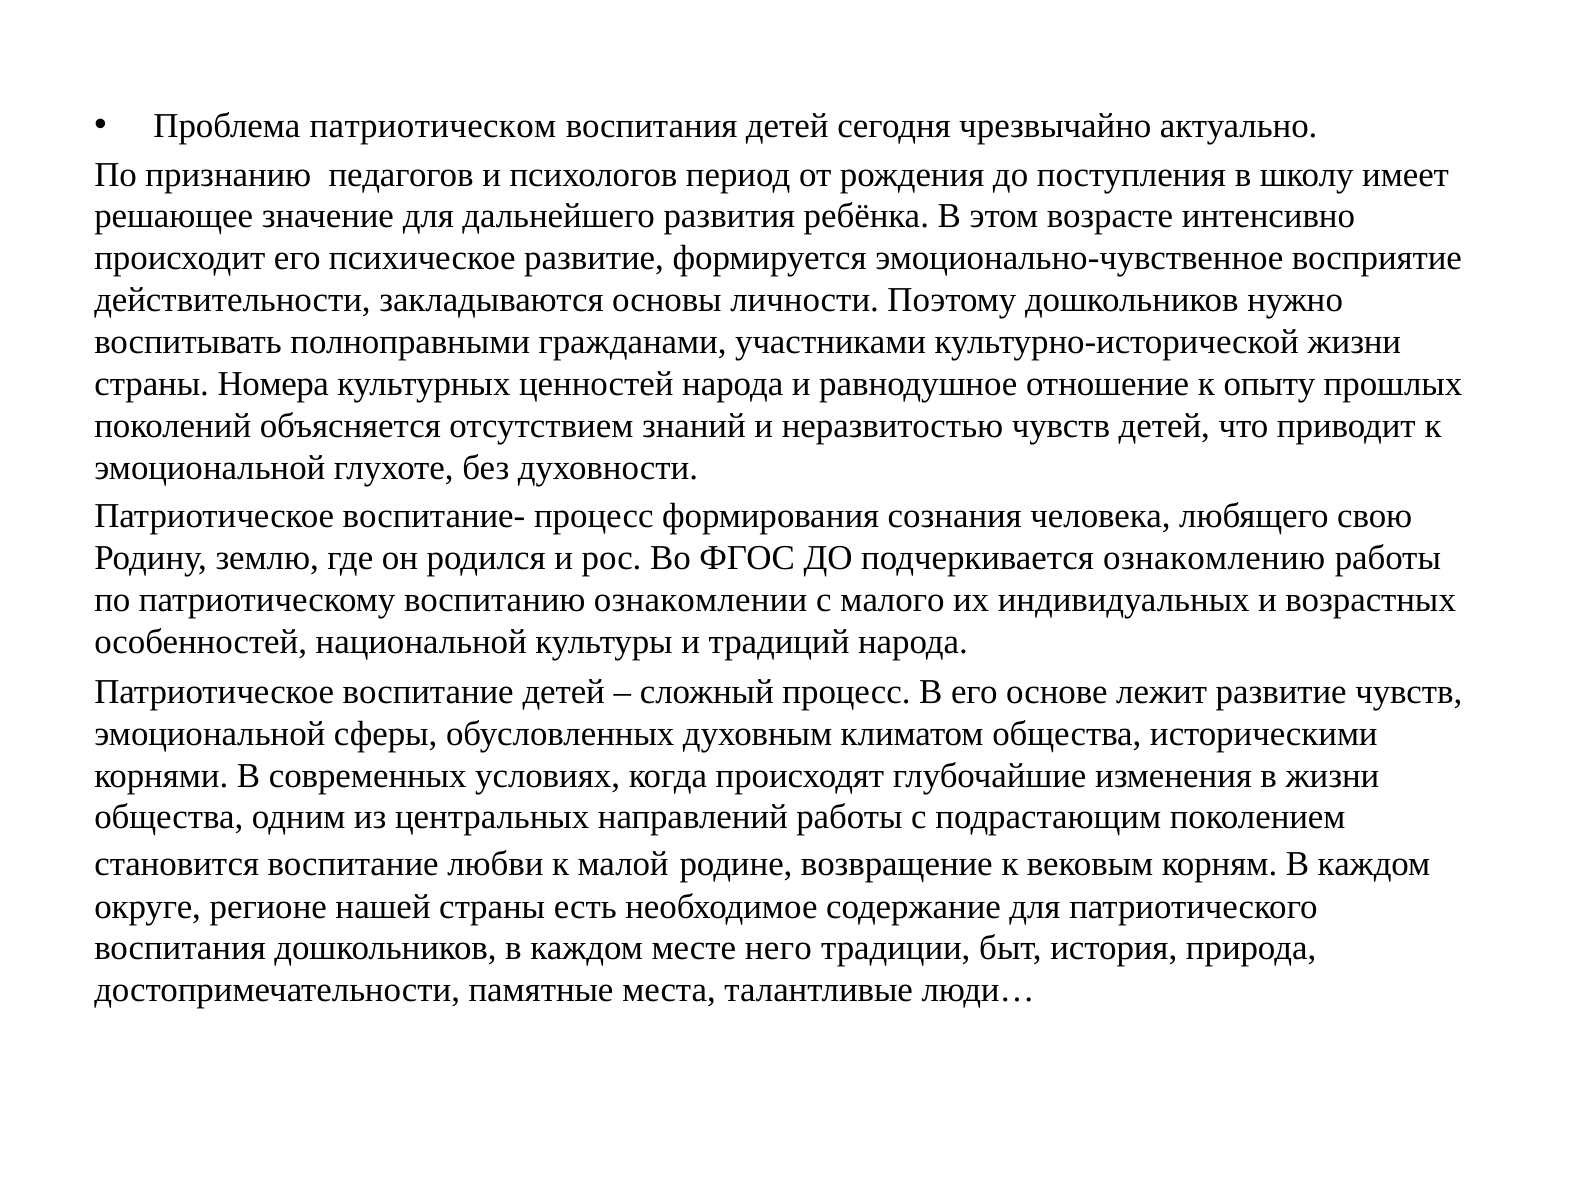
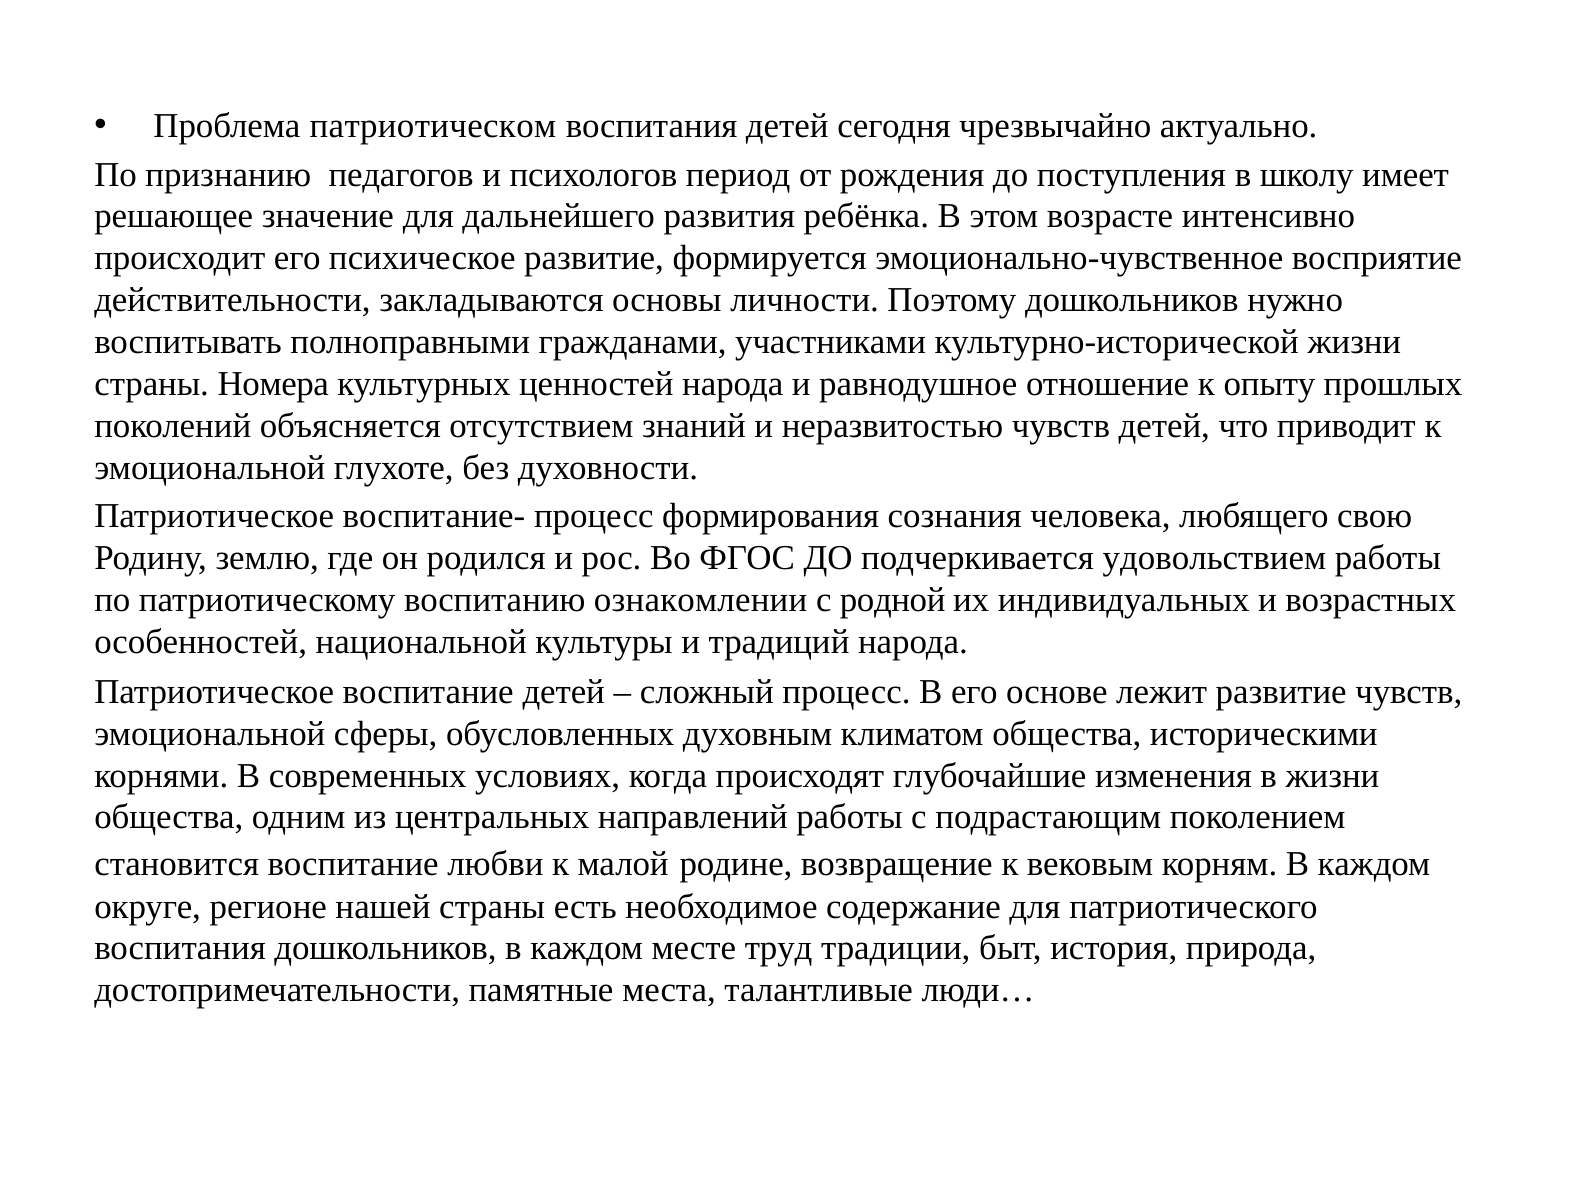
ознакомлению: ознакомлению -> удовольствием
малого: малого -> родной
него: него -> труд
